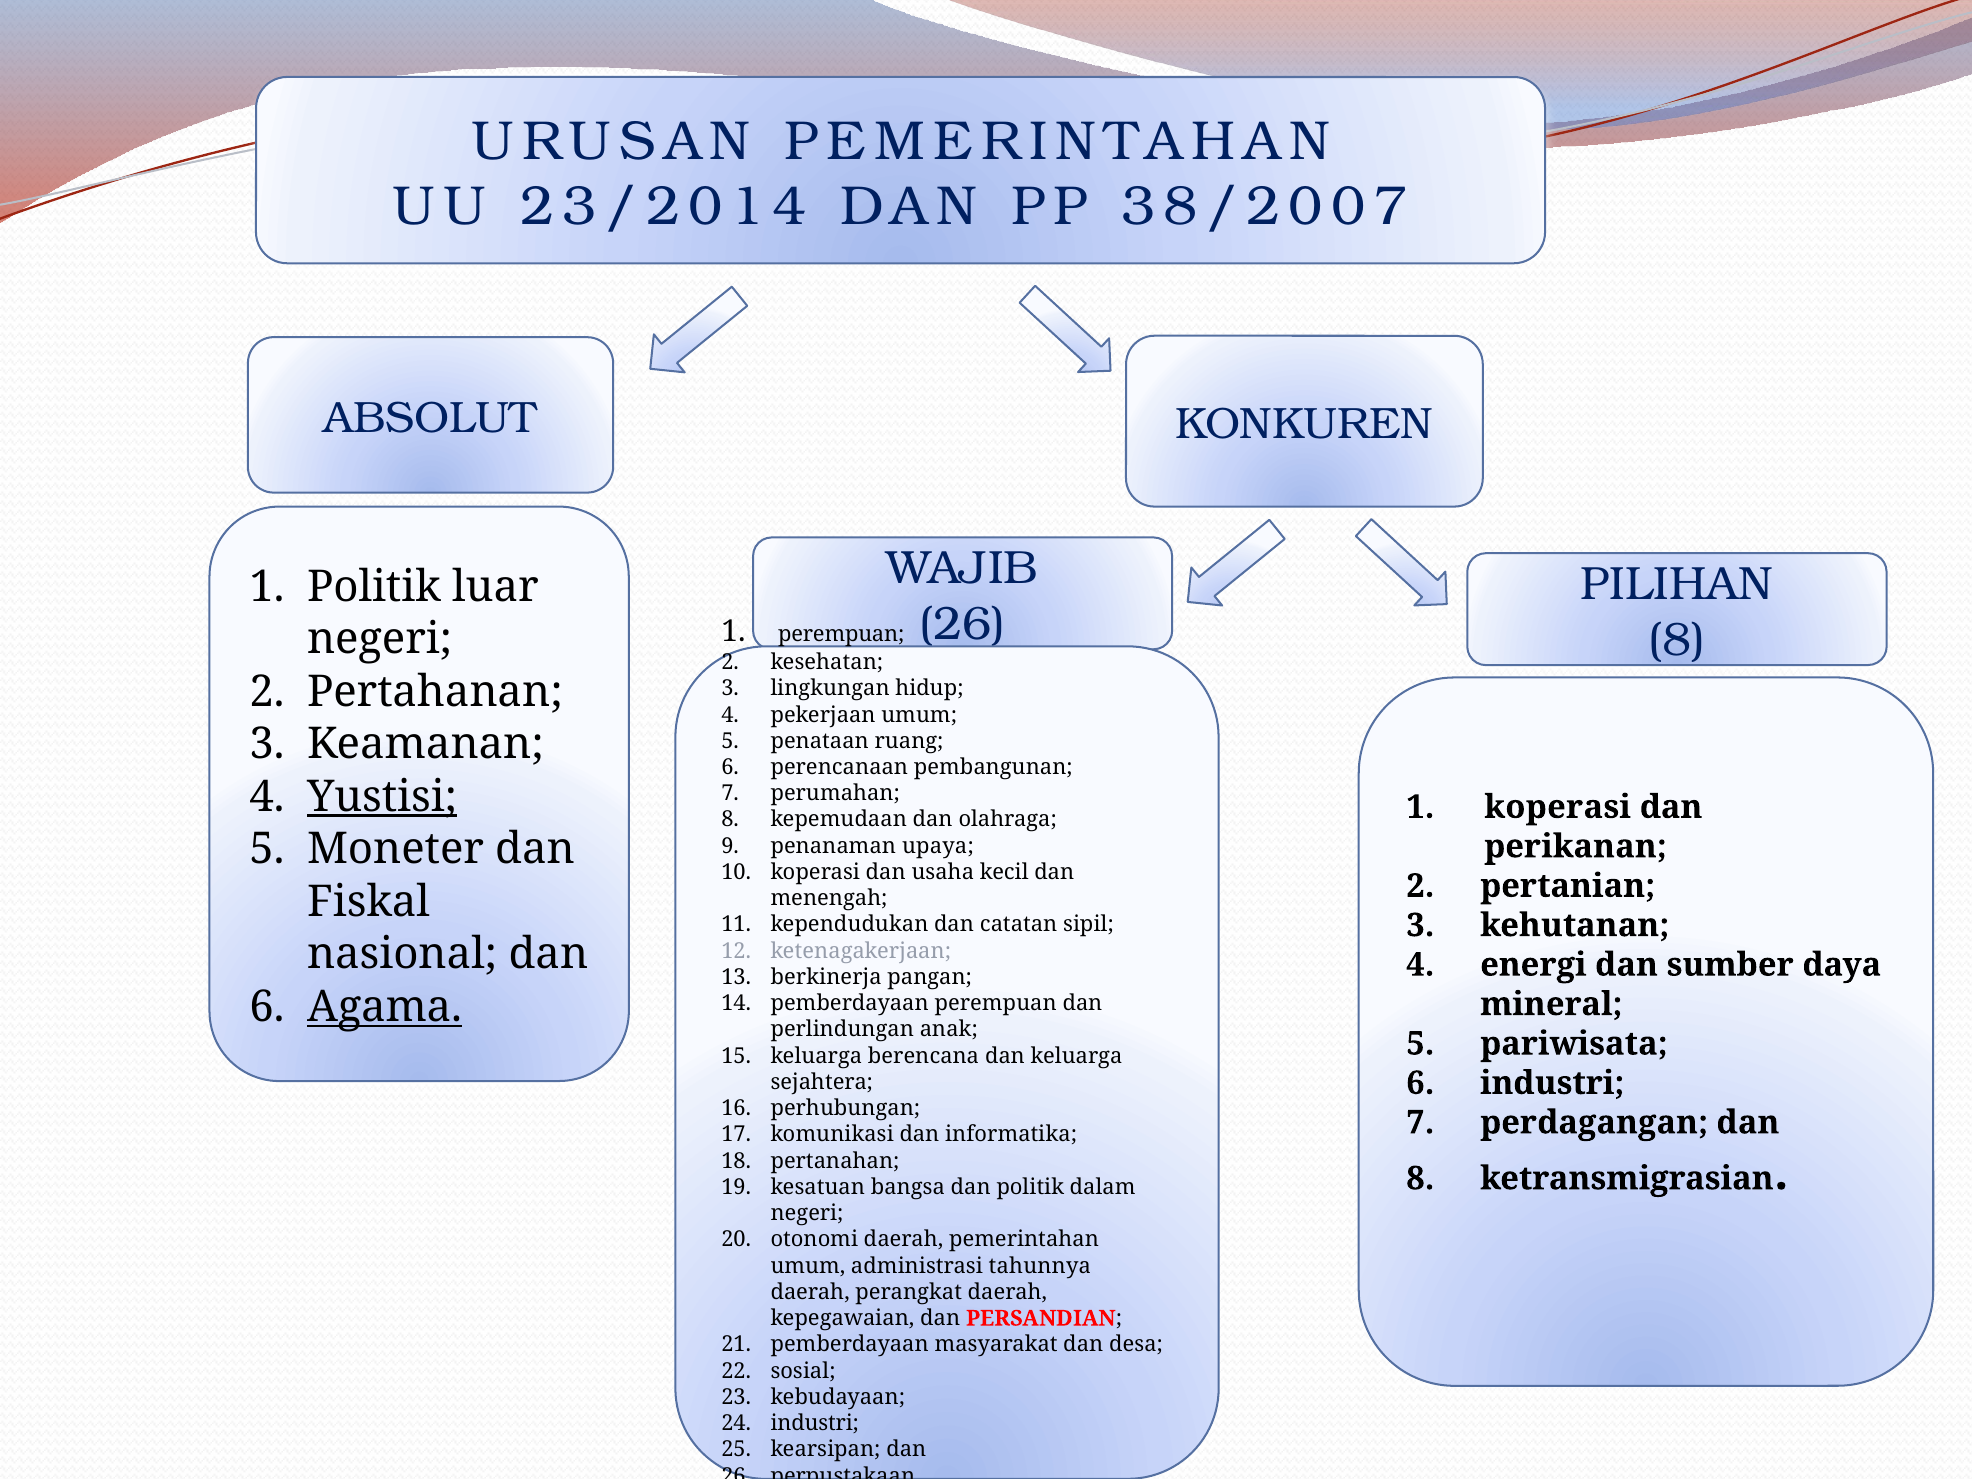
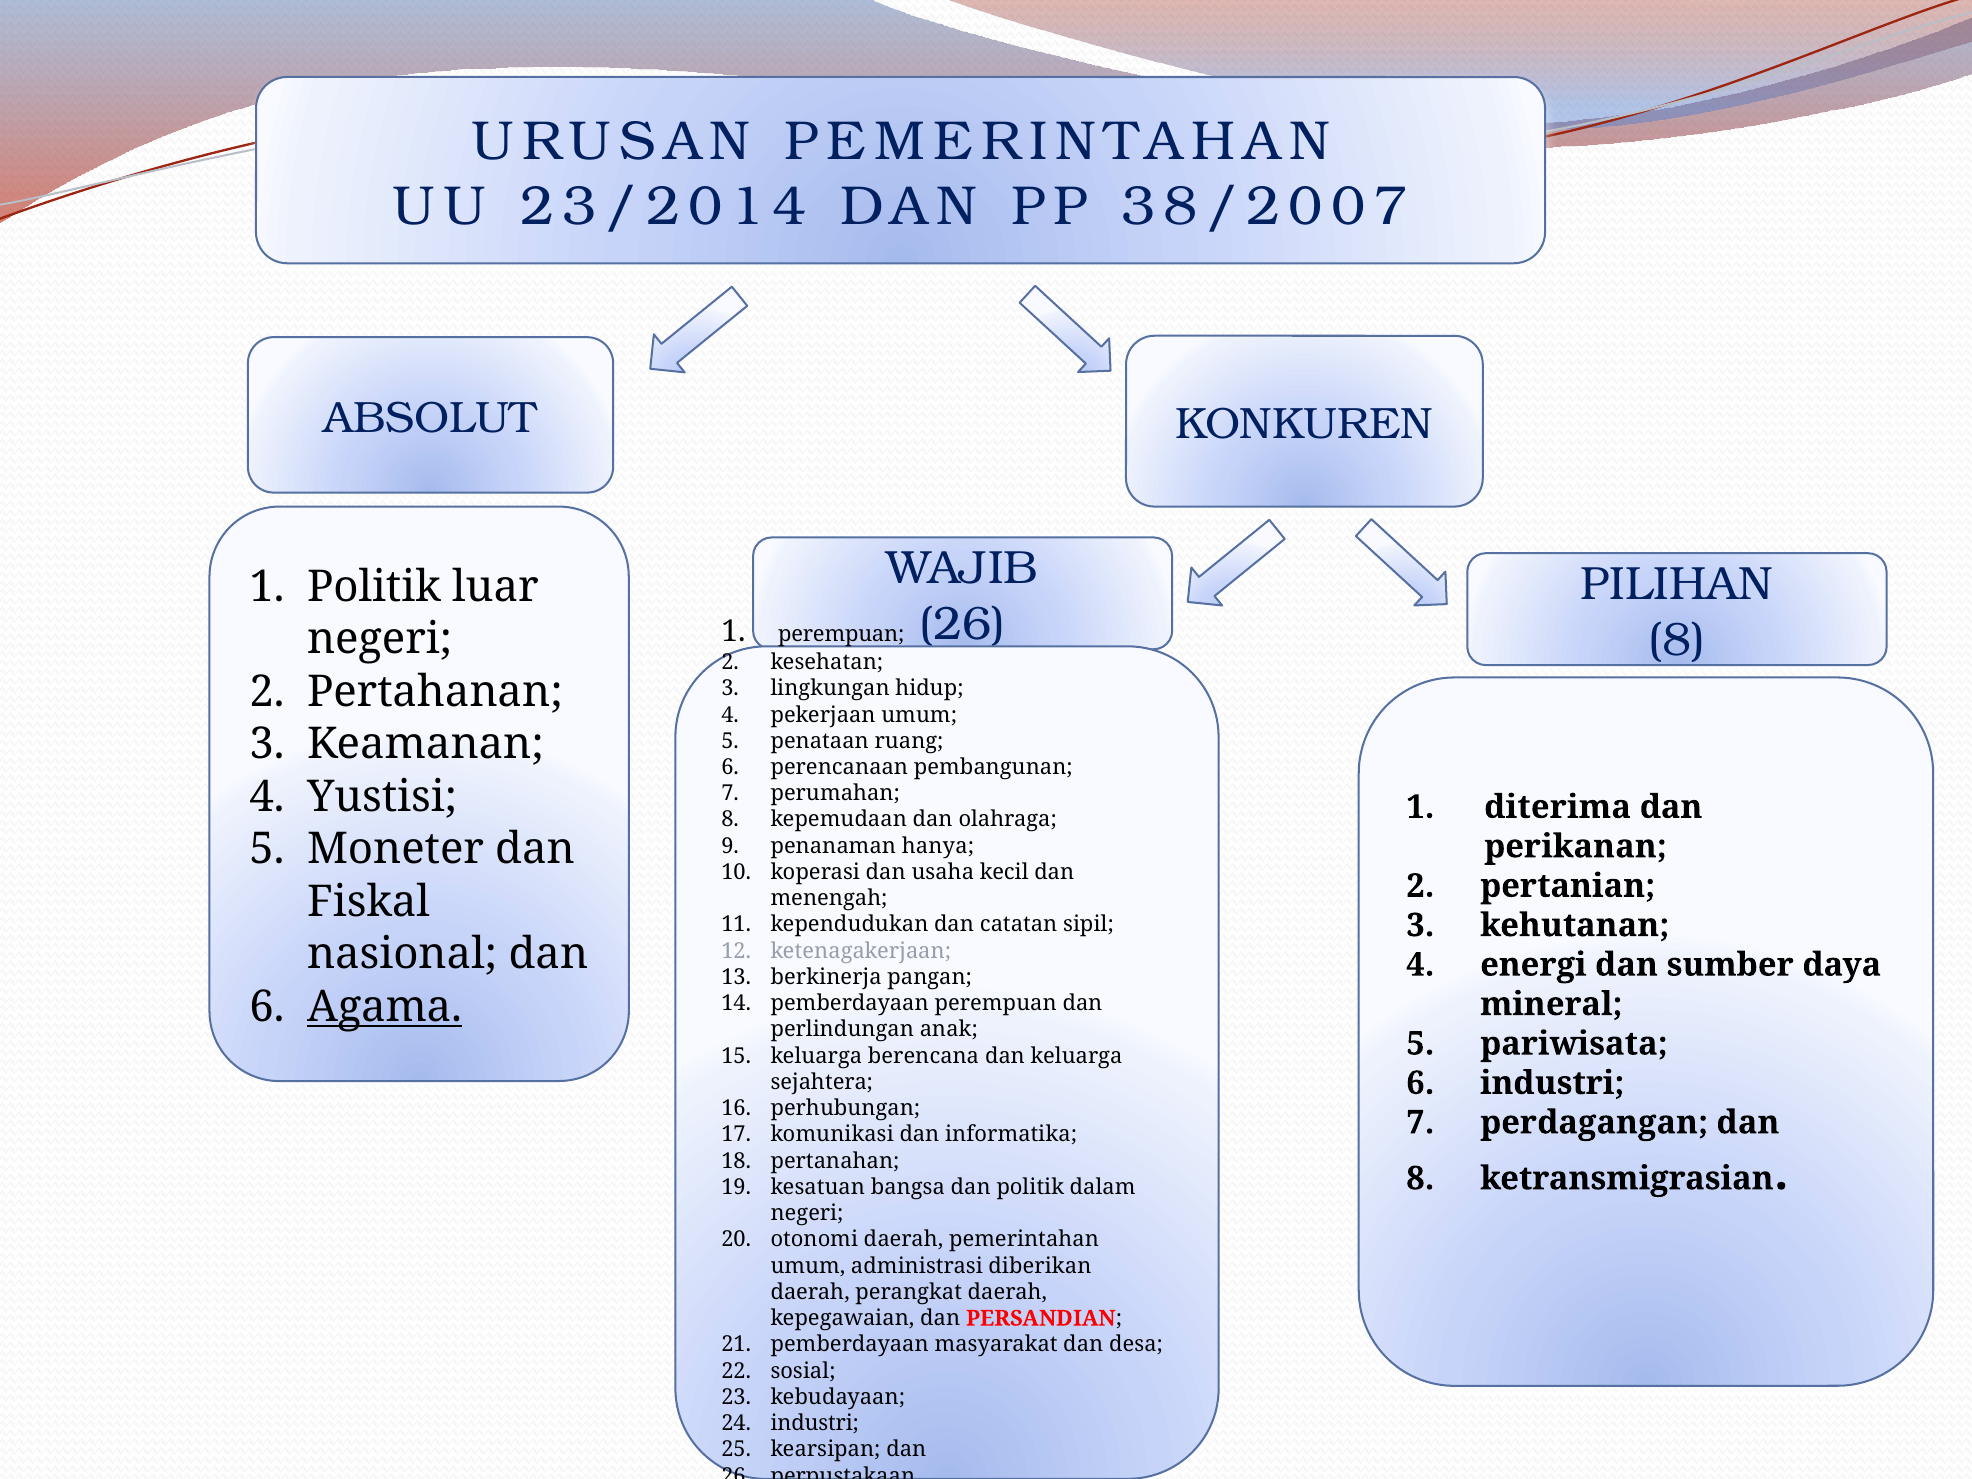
Yustisi underline: present -> none
koperasi at (1558, 807): koperasi -> diterima
upaya: upaya -> hanya
tahunnya: tahunnya -> diberikan
